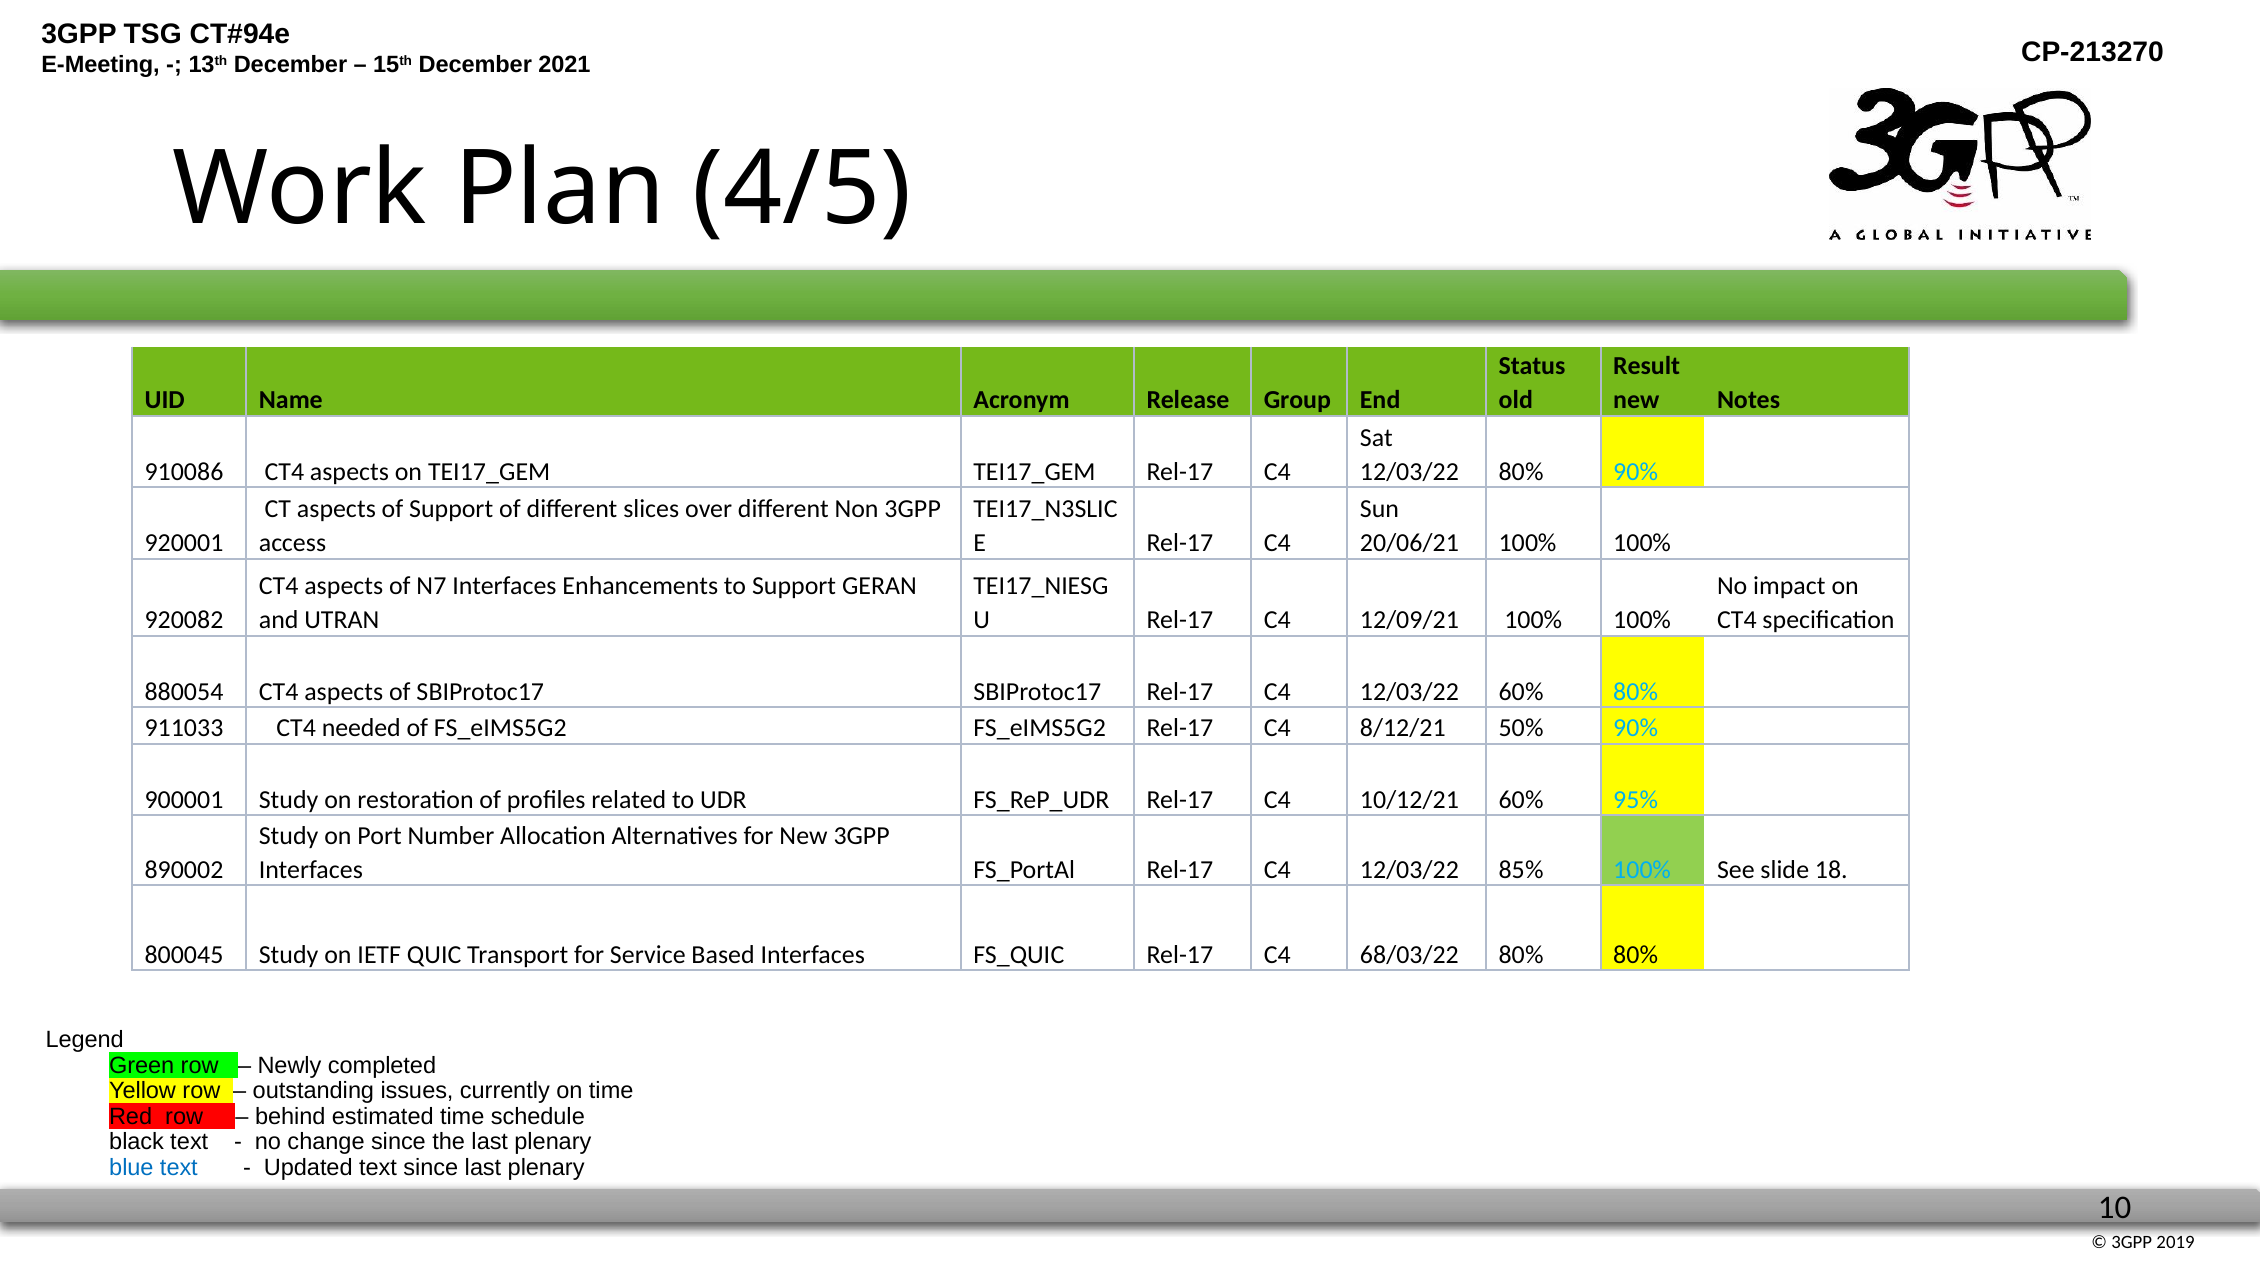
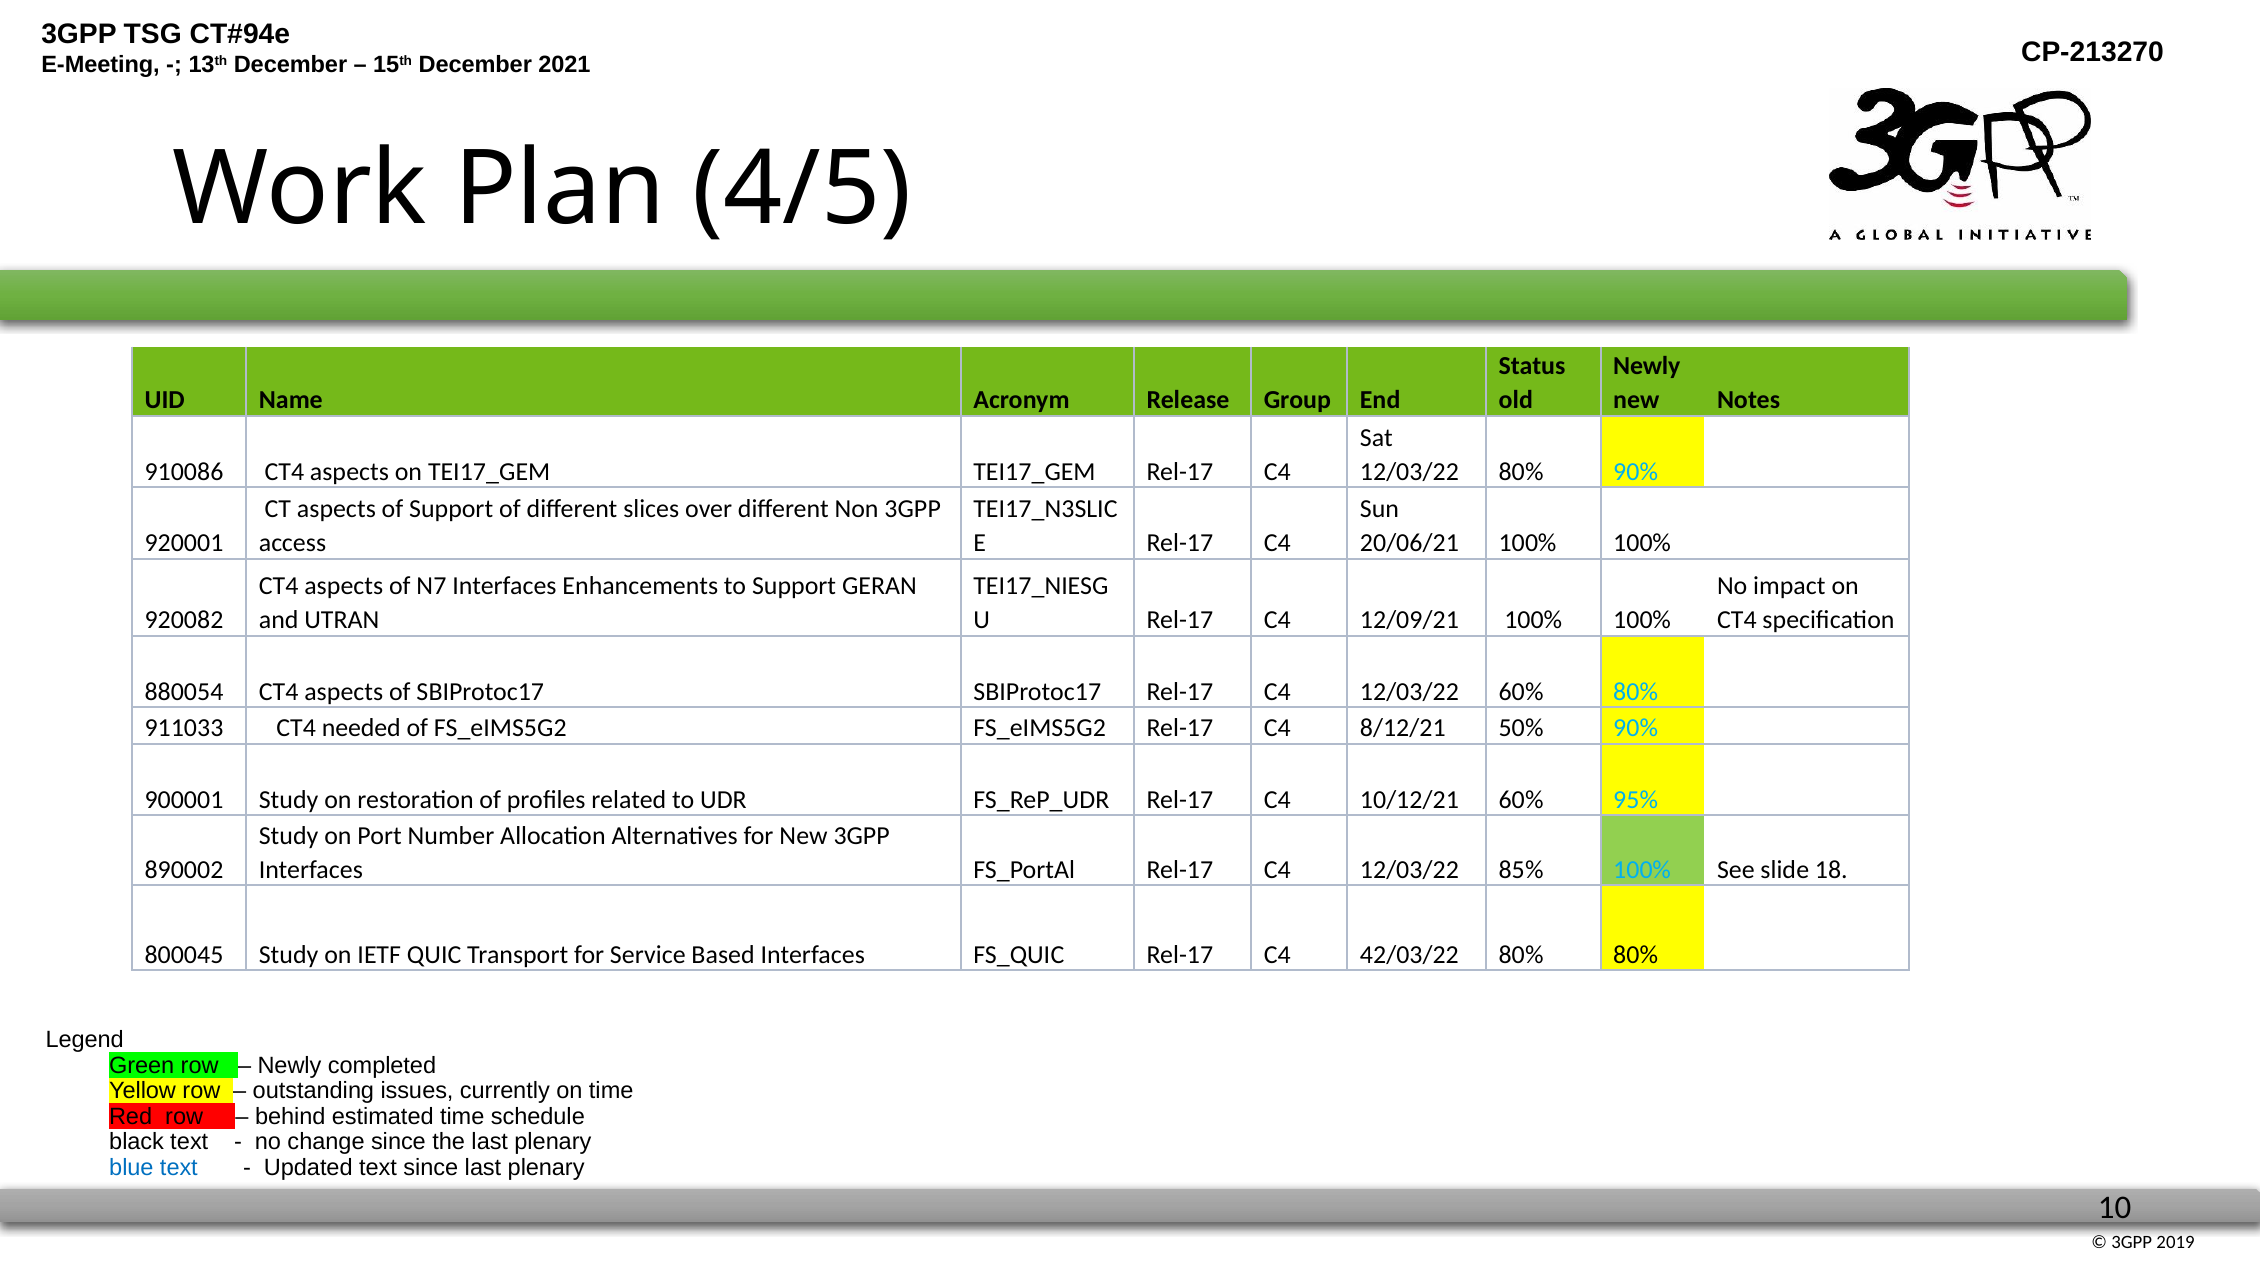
Result at (1647, 366): Result -> Newly
68/03/22: 68/03/22 -> 42/03/22
